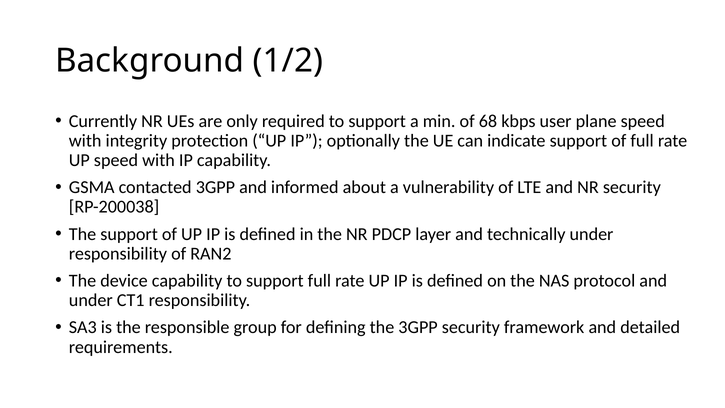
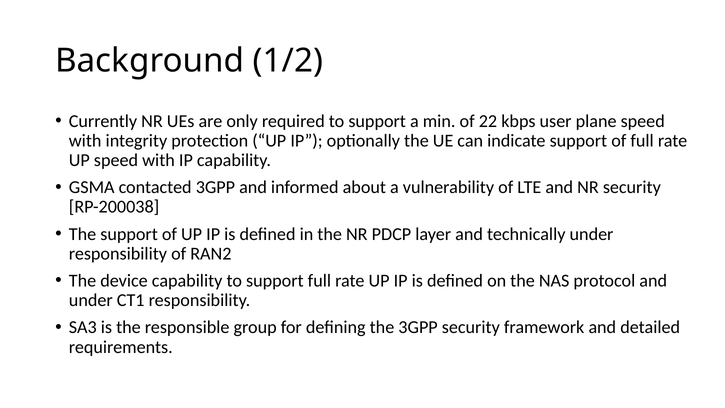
68: 68 -> 22
